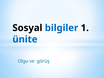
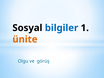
ünite colour: blue -> orange
